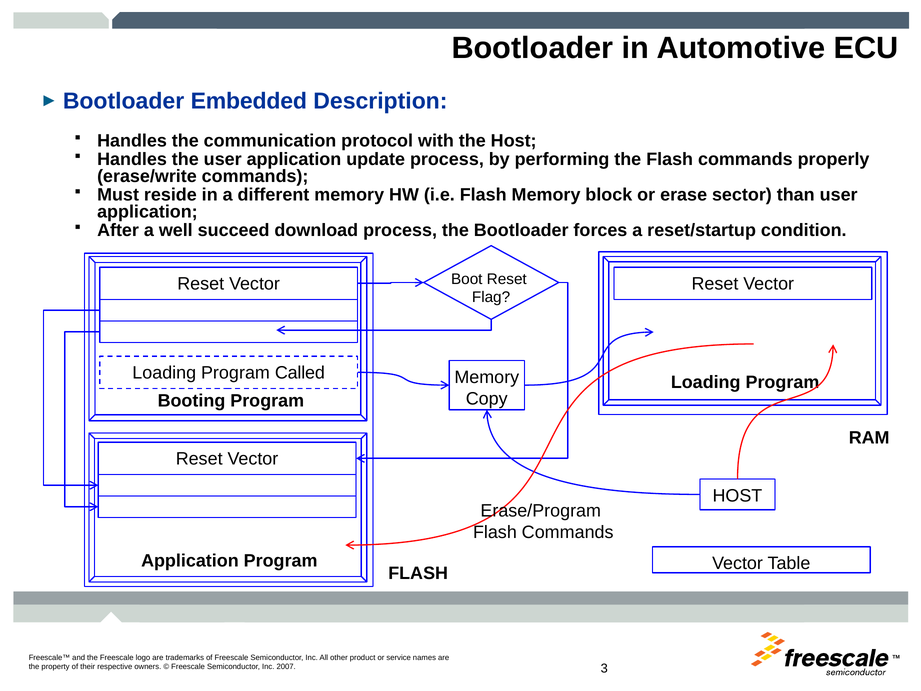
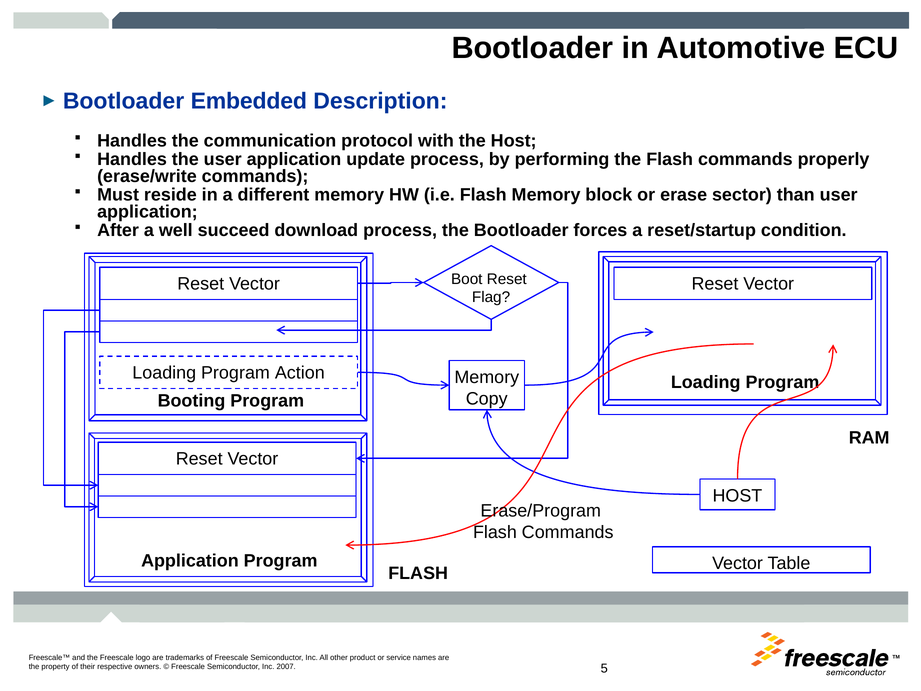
Called: Called -> Action
3: 3 -> 5
